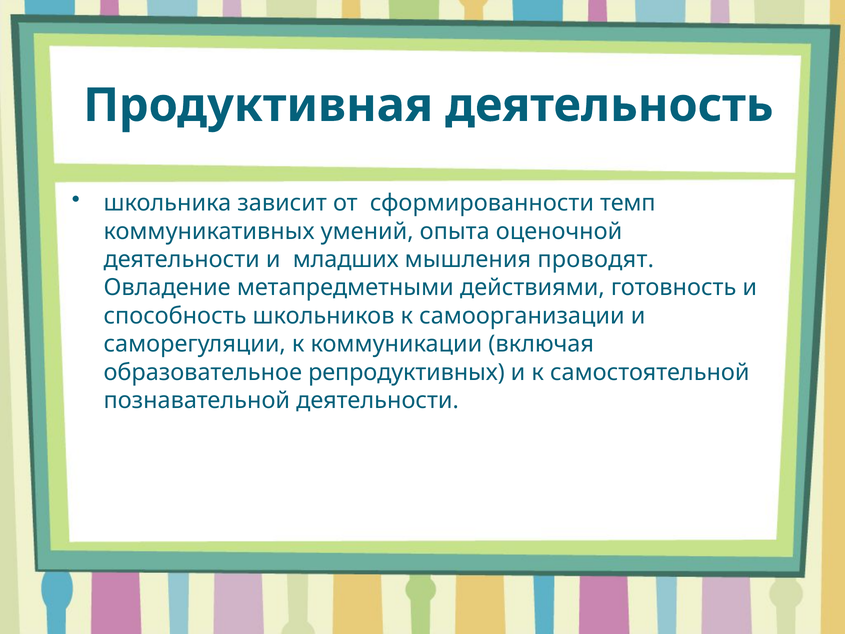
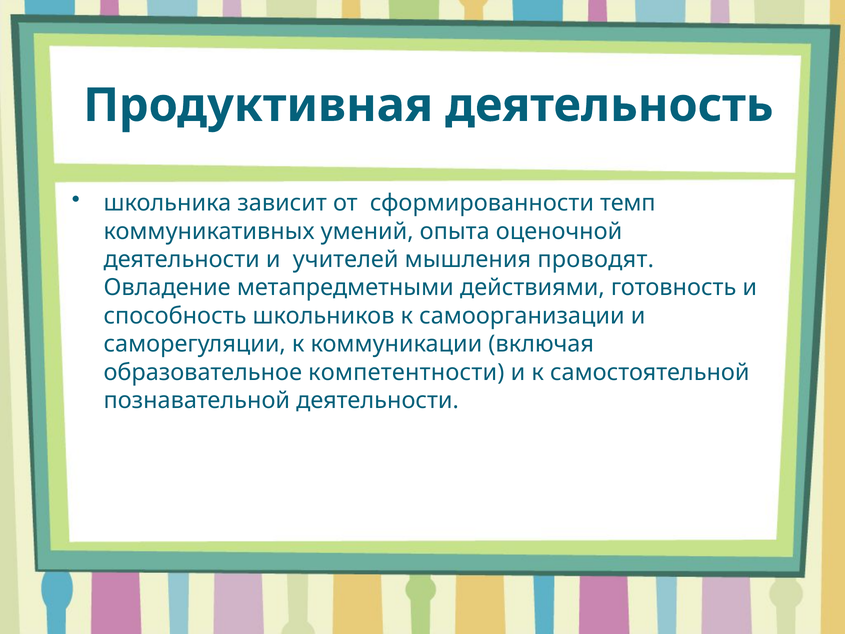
младших: младших -> учителей
репродуктивных: репродуктивных -> компетентности
